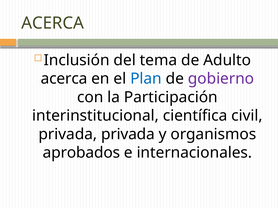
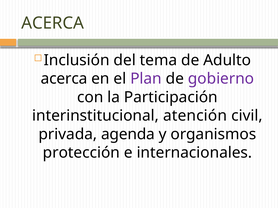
Plan colour: blue -> purple
científica: científica -> atención
privada privada: privada -> agenda
aprobados: aprobados -> protección
